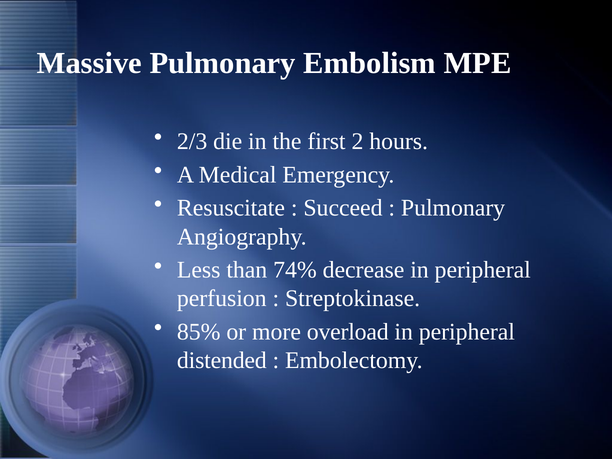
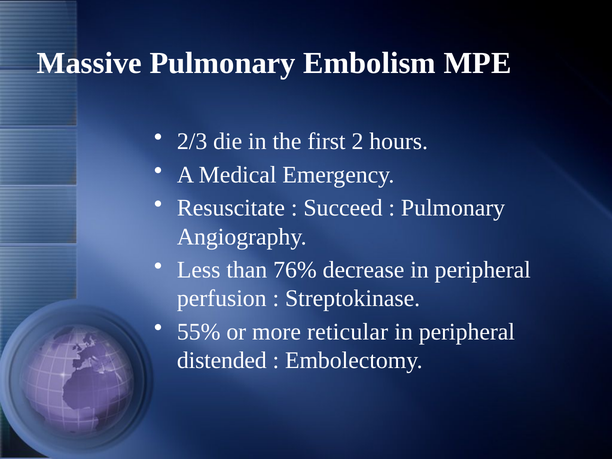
74%: 74% -> 76%
85%: 85% -> 55%
overload: overload -> reticular
